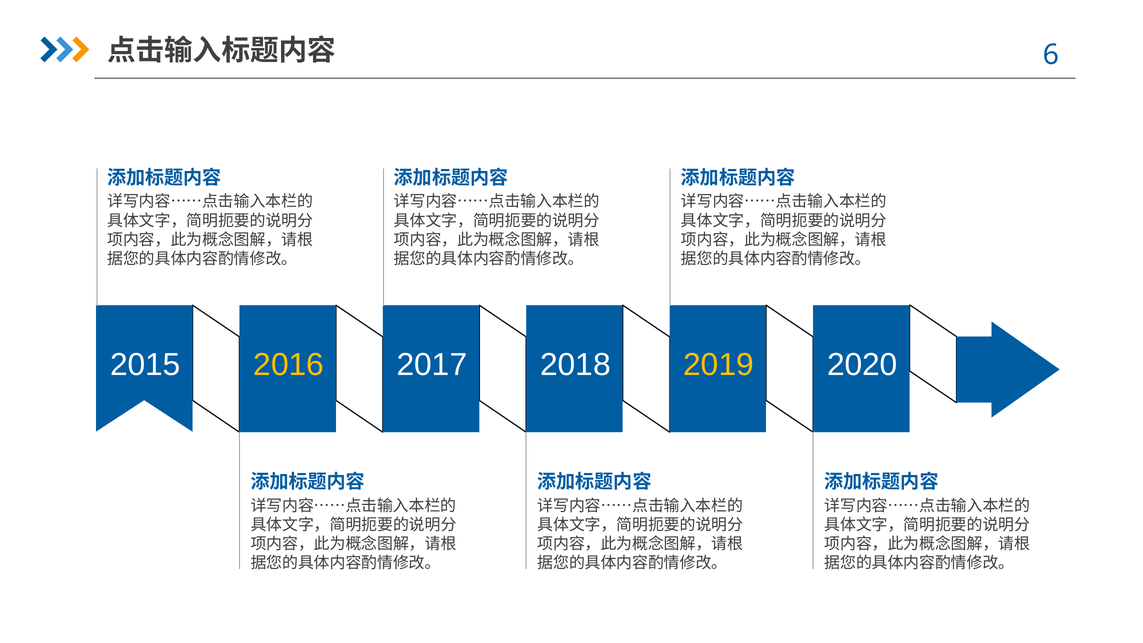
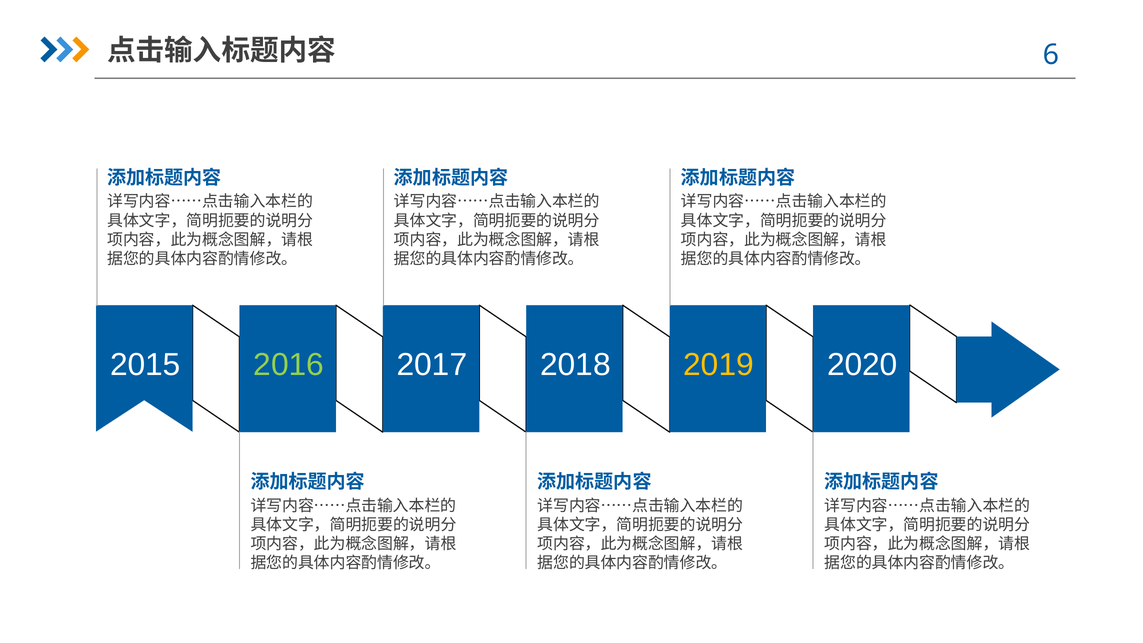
2016 colour: yellow -> light green
